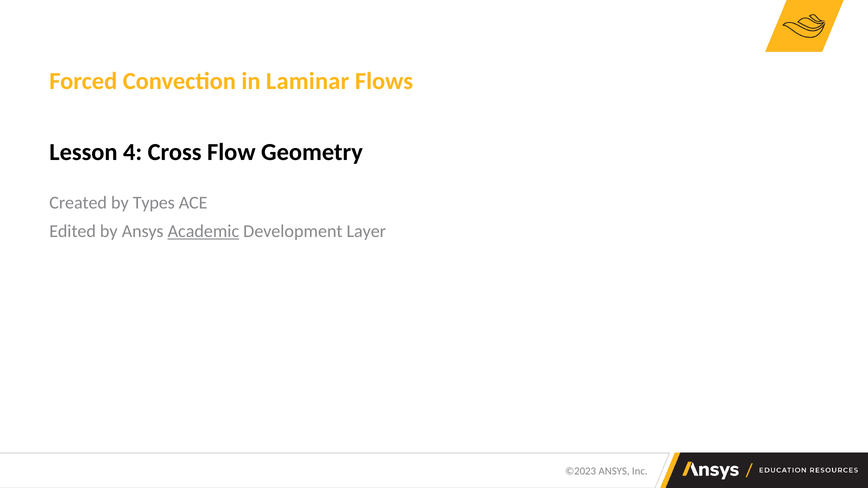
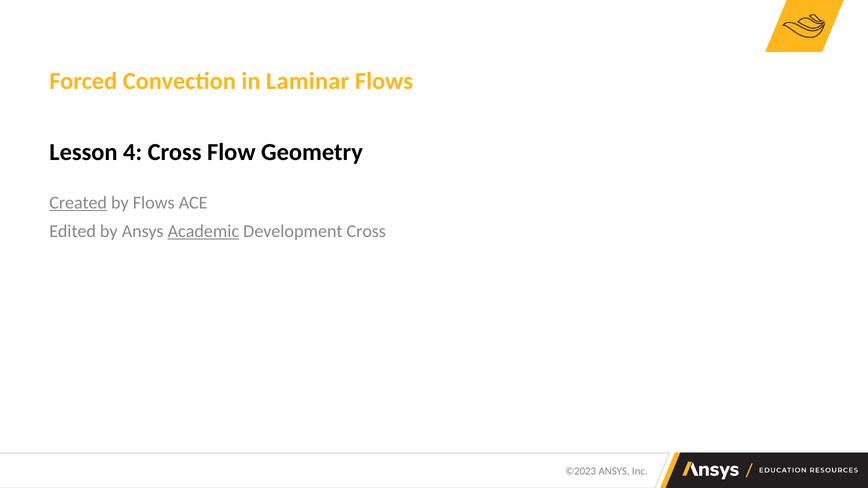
Created underline: none -> present
by Types: Types -> Flows
Development Layer: Layer -> Cross
